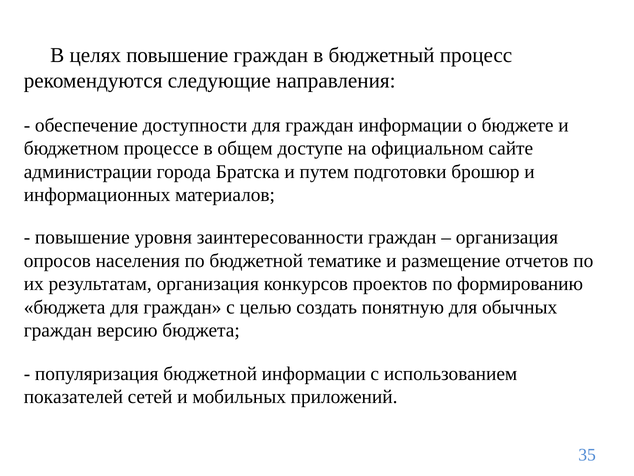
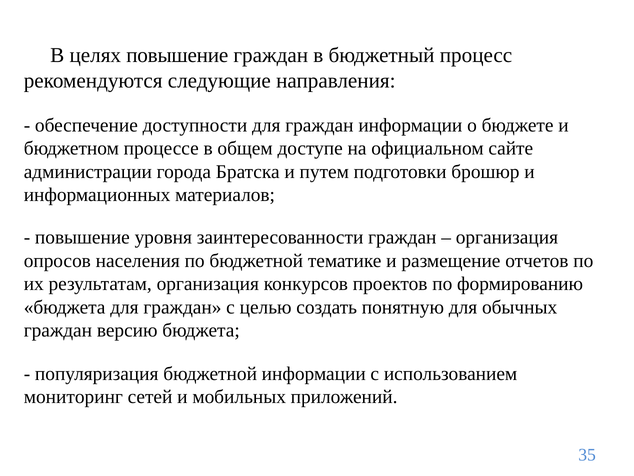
показателей: показателей -> мониторинг
